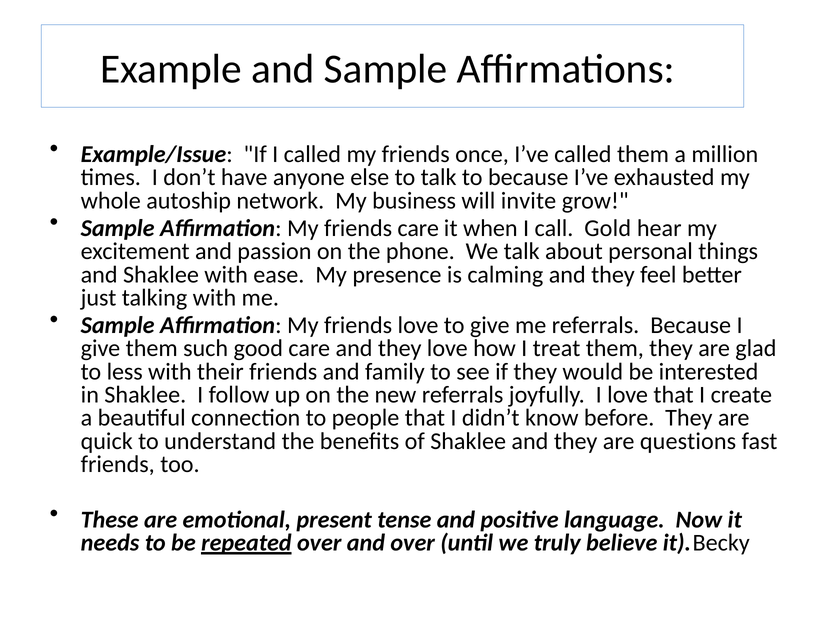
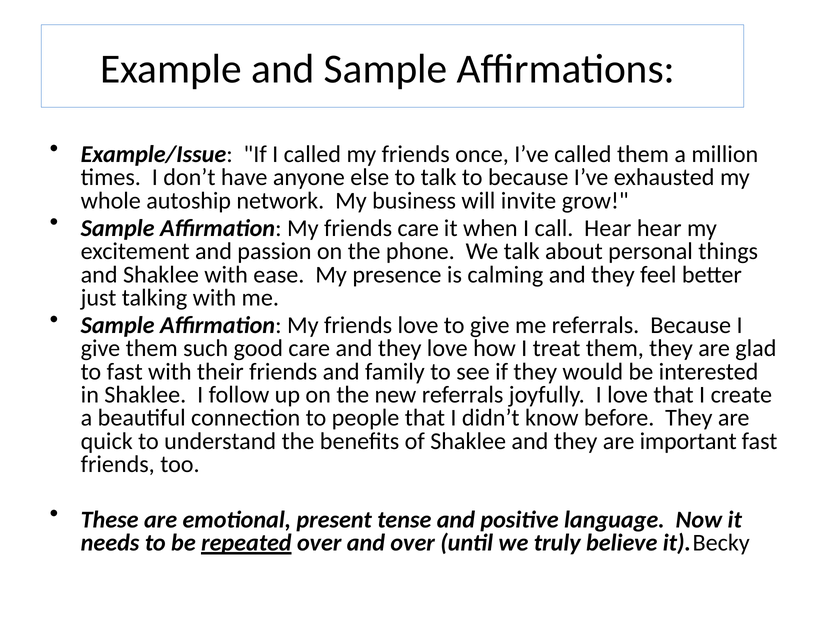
call Gold: Gold -> Hear
to less: less -> fast
questions: questions -> important
